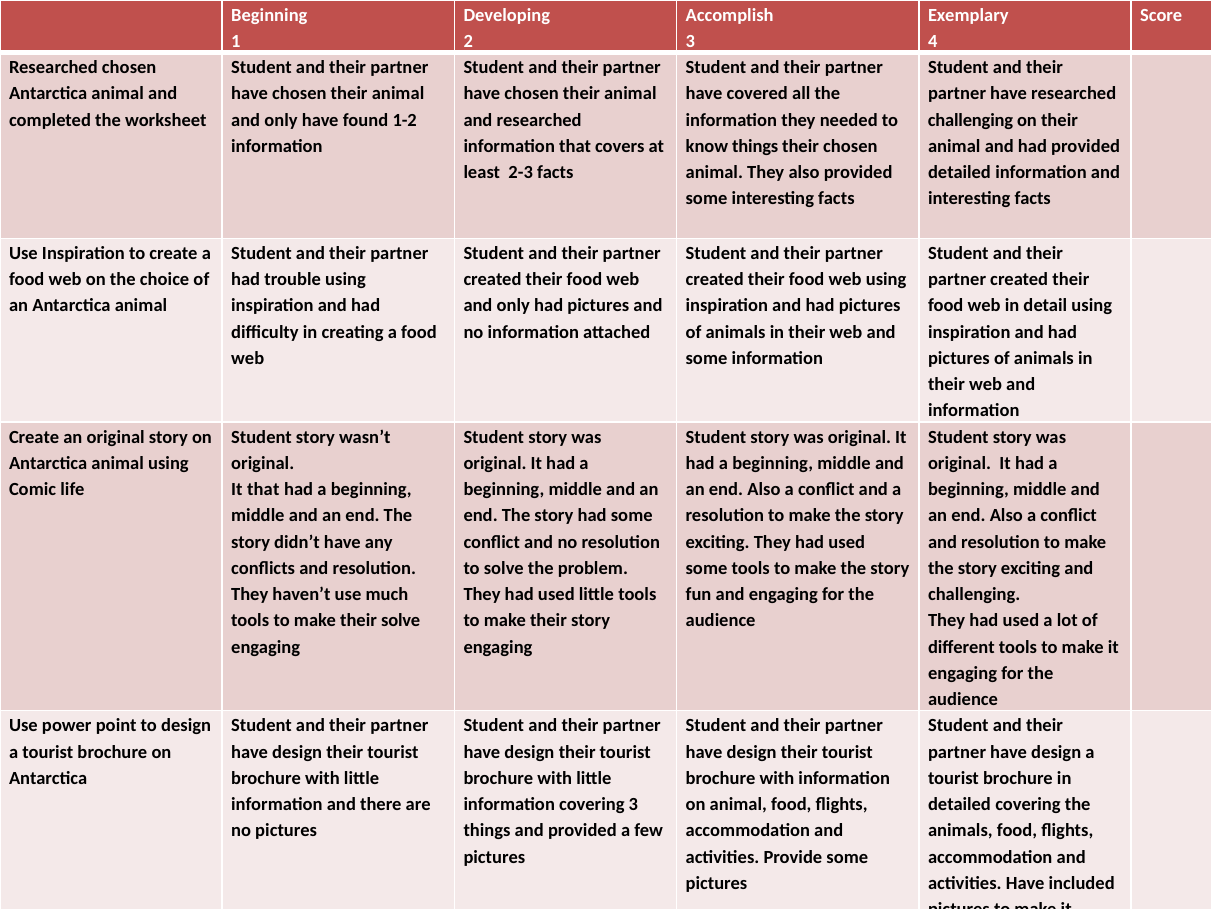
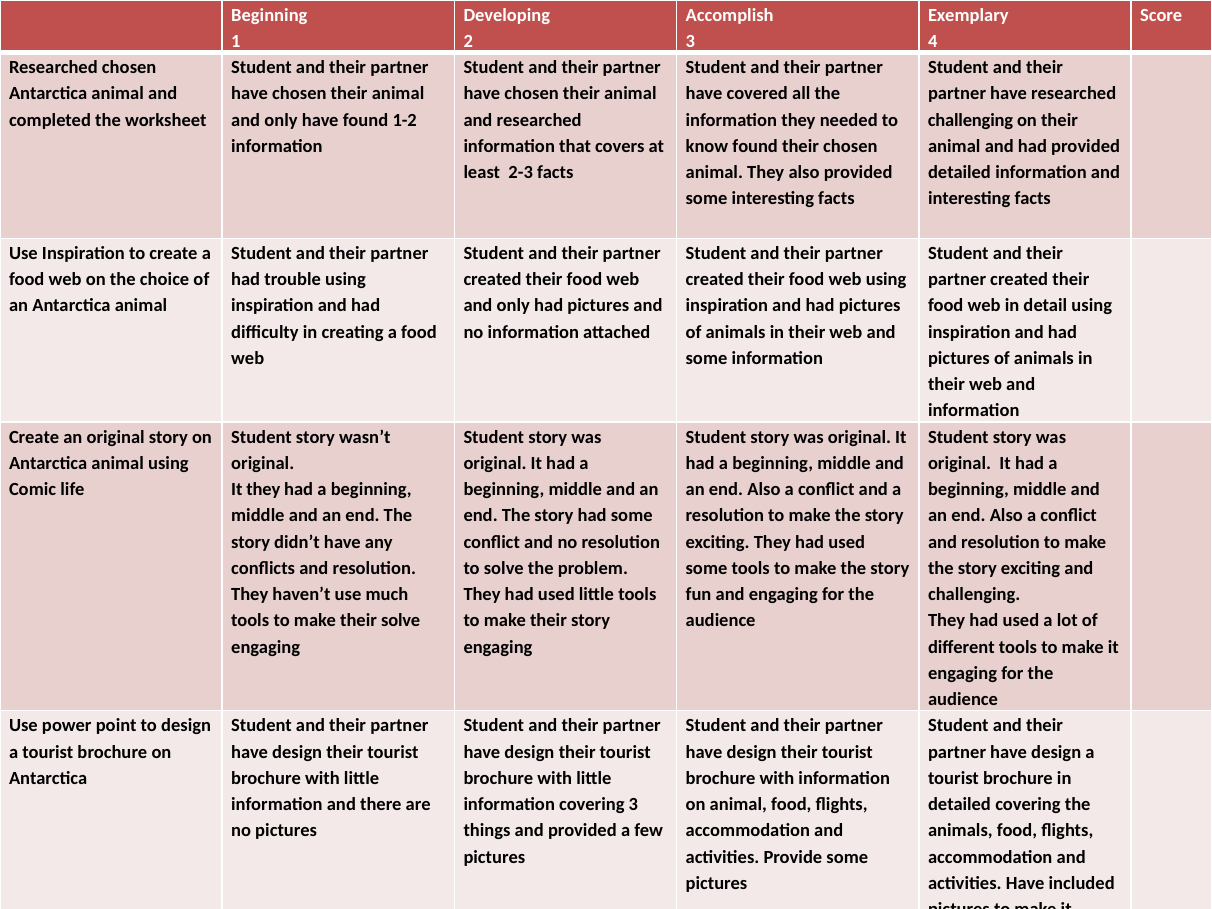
know things: things -> found
It that: that -> they
